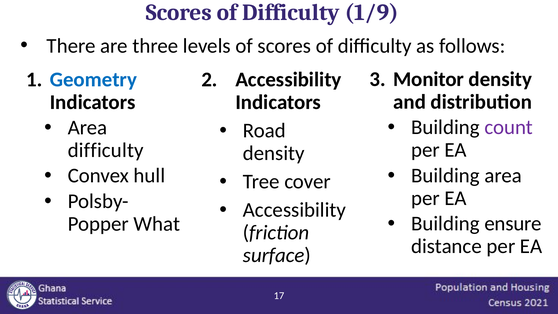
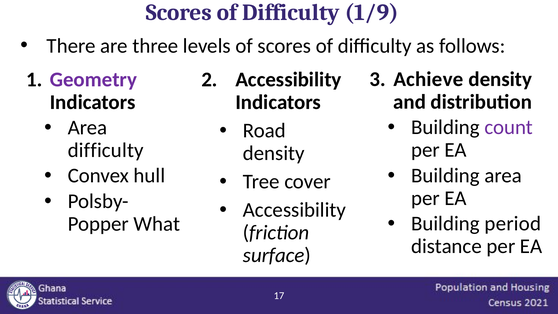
Monitor: Monitor -> Achieve
Geometry colour: blue -> purple
ensure: ensure -> period
